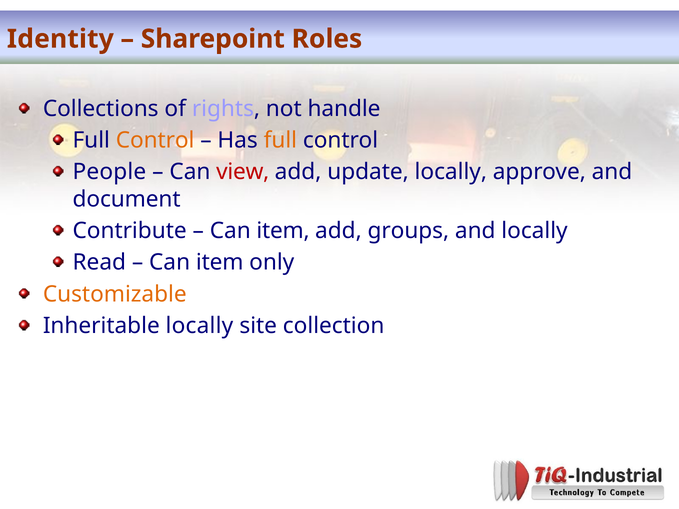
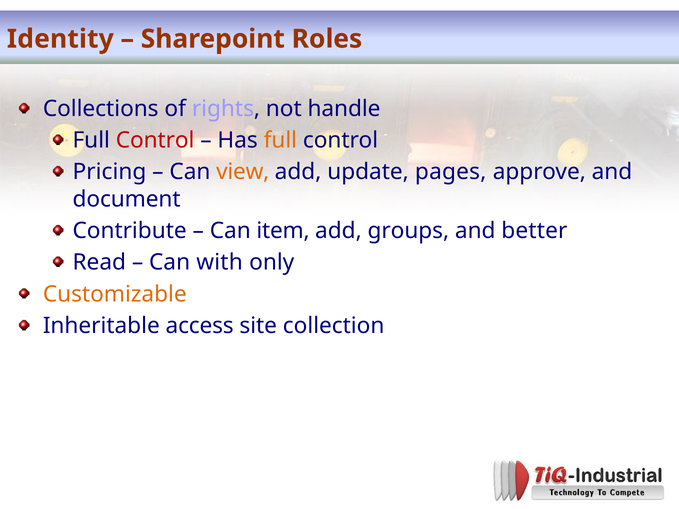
Control at (155, 140) colour: orange -> red
People: People -> Pricing
view colour: red -> orange
update locally: locally -> pages
and locally: locally -> better
item at (220, 263): item -> with
Inheritable locally: locally -> access
